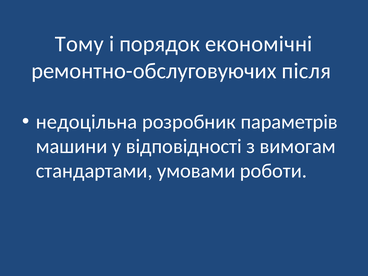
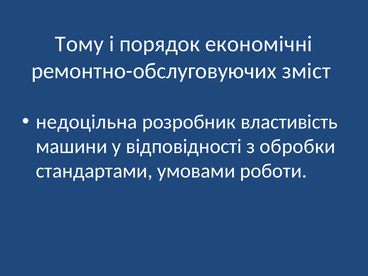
після: після -> зміст
параметрів: параметрів -> властивість
вимогам: вимогам -> обробки
